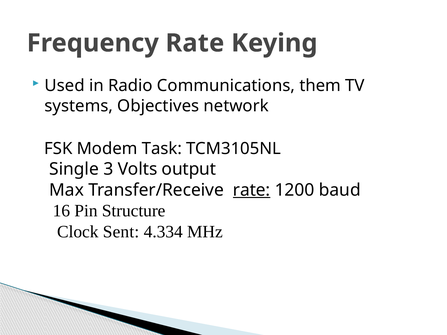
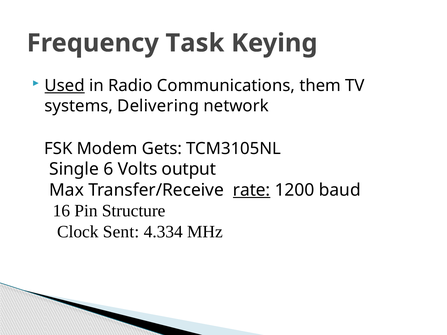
Frequency Rate: Rate -> Task
Used underline: none -> present
Objectives: Objectives -> Delivering
Task: Task -> Gets
3: 3 -> 6
